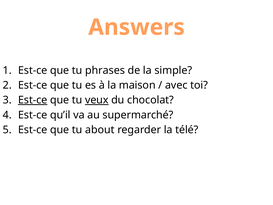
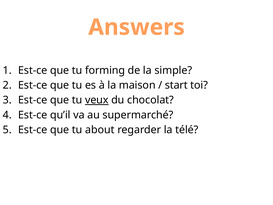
phrases: phrases -> forming
avec: avec -> start
Est-ce at (33, 100) underline: present -> none
